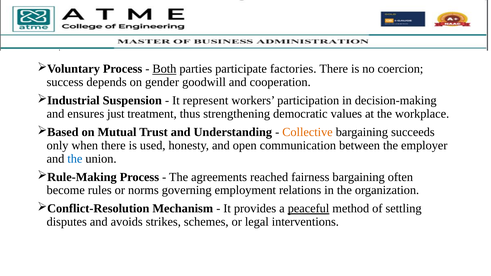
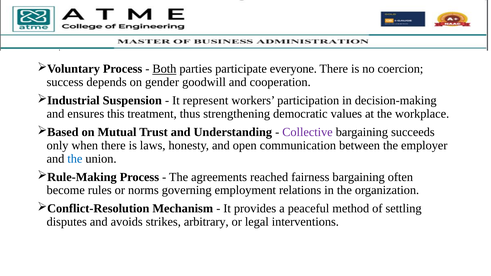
factories: factories -> everyone
just: just -> this
Collective colour: orange -> purple
used: used -> laws
peaceful underline: present -> none
schemes: schemes -> arbitrary
